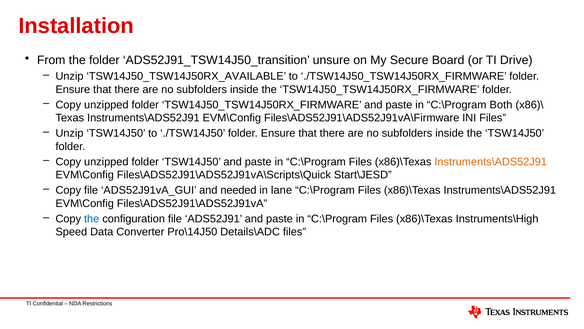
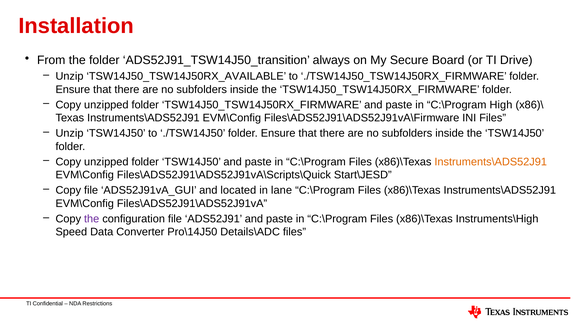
unsure: unsure -> always
Both: Both -> High
needed: needed -> located
the at (92, 219) colour: blue -> purple
